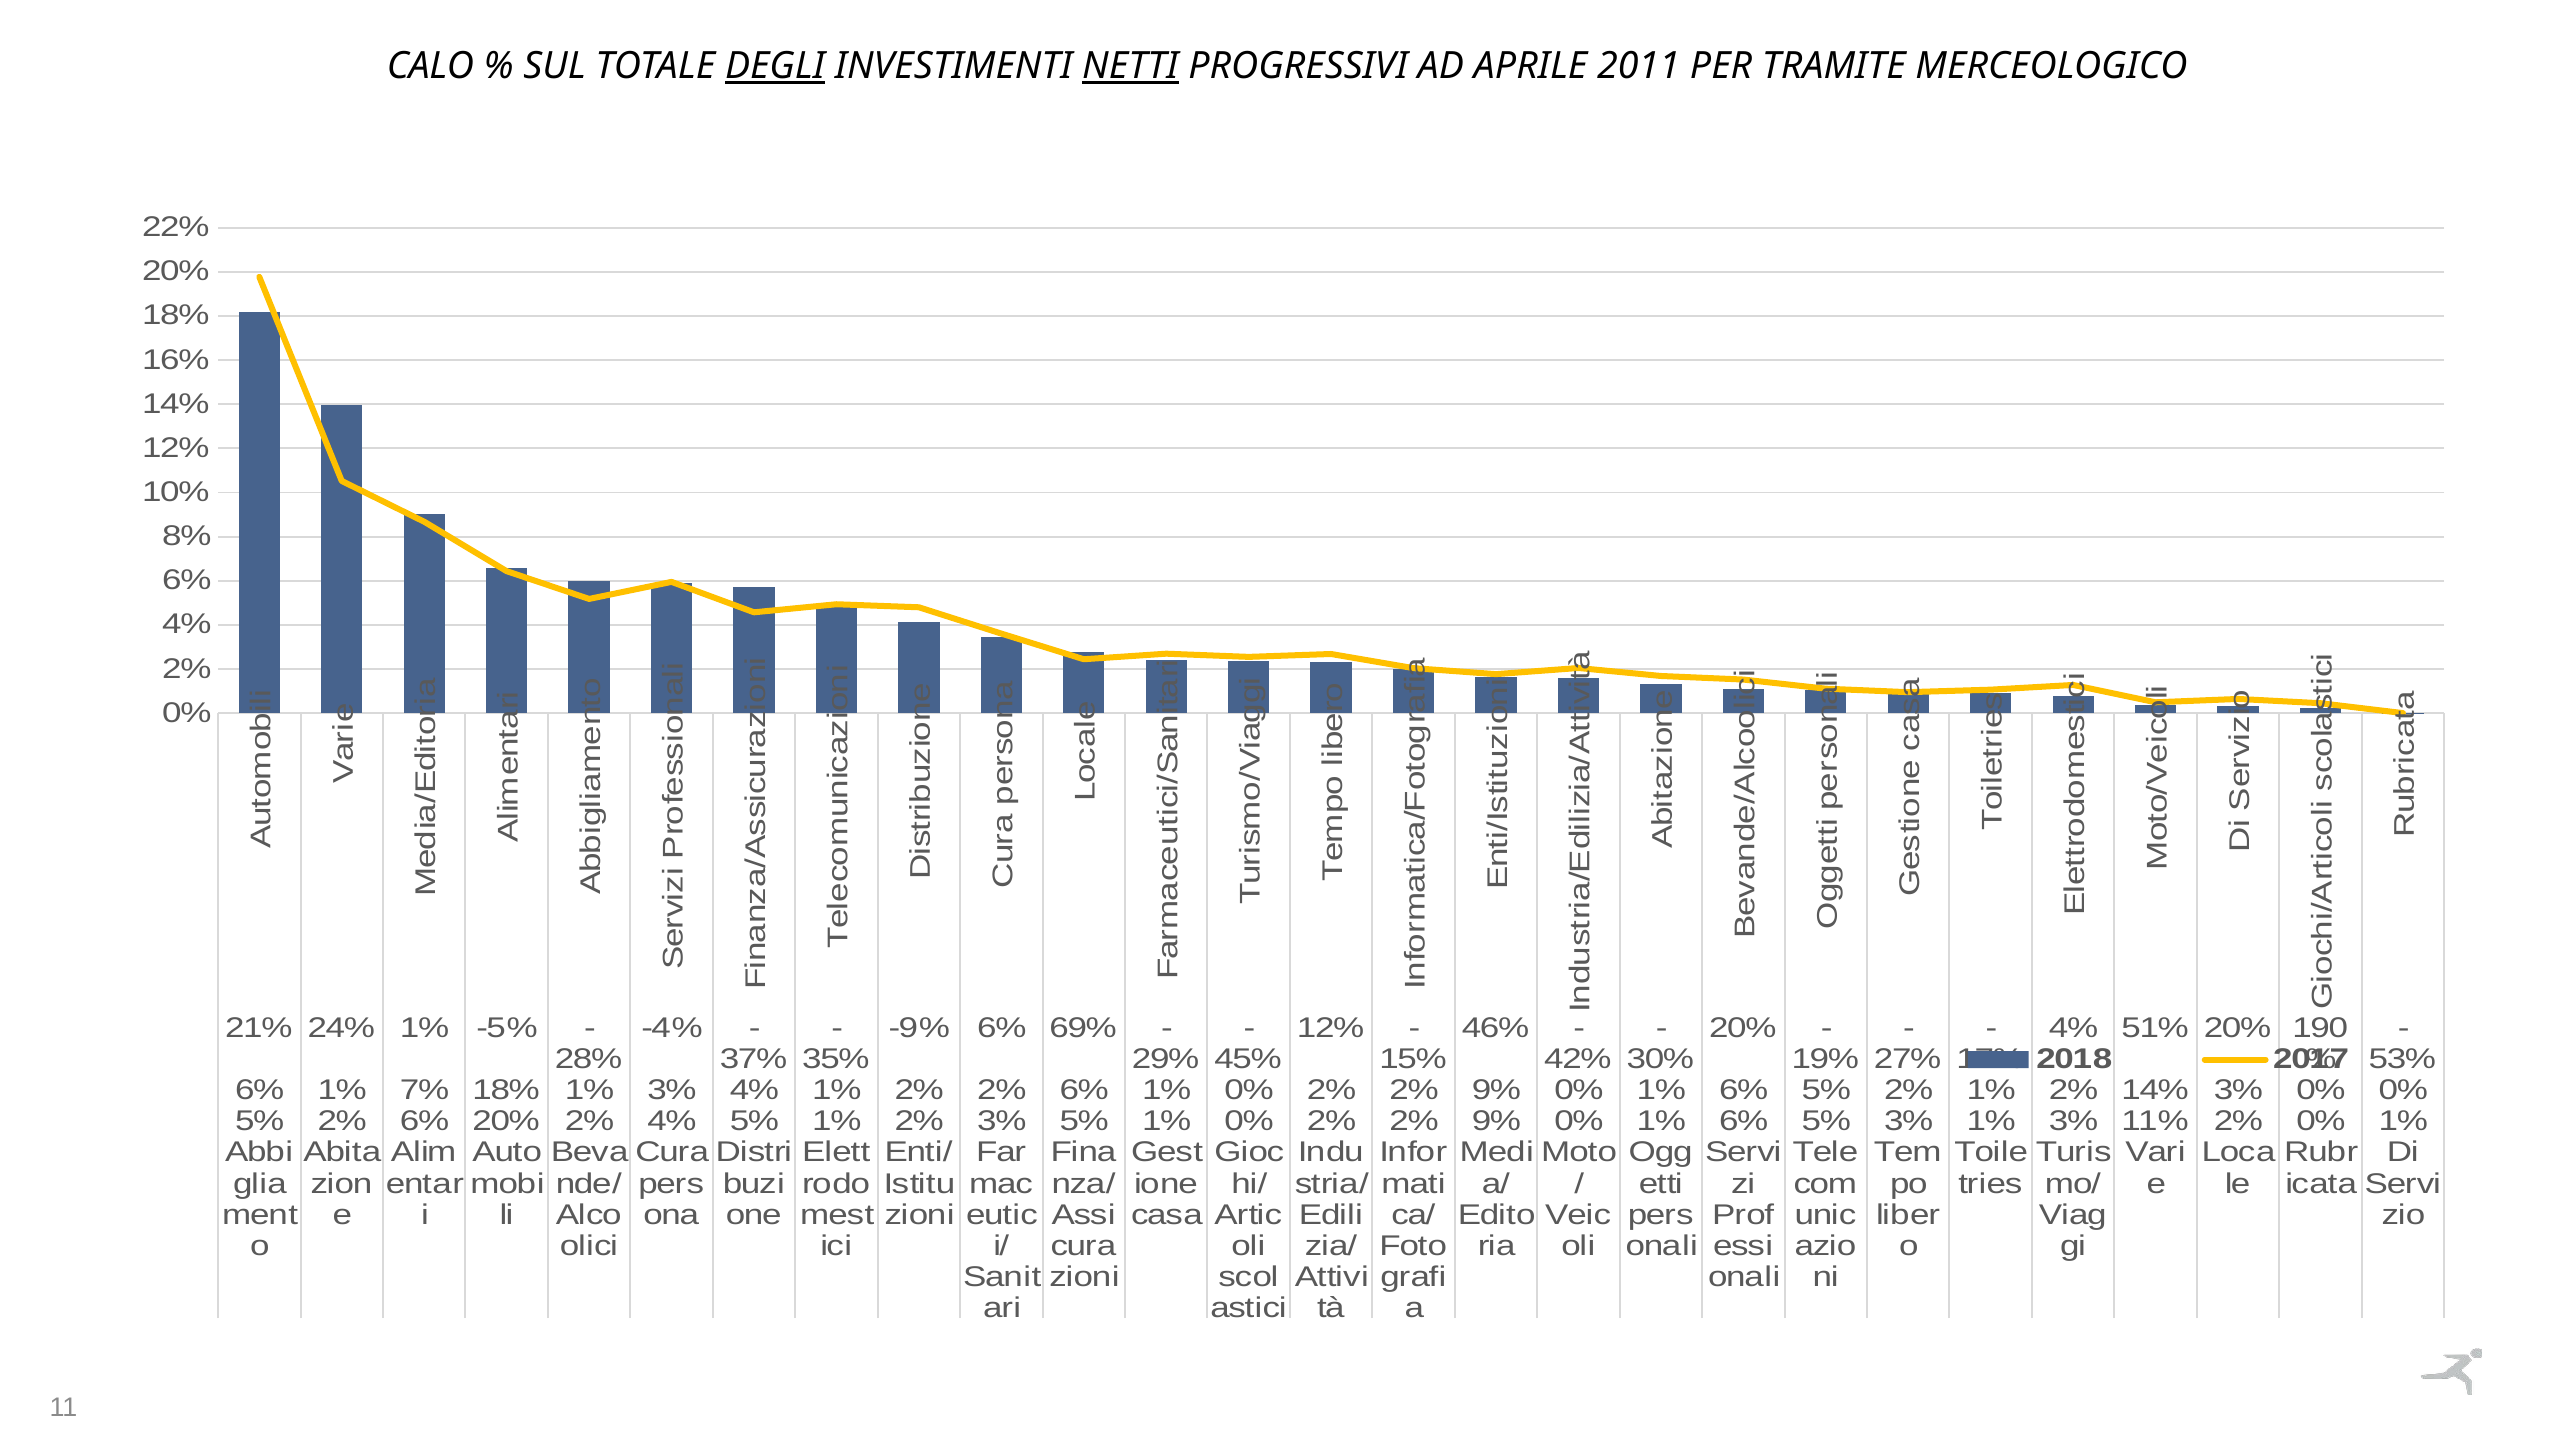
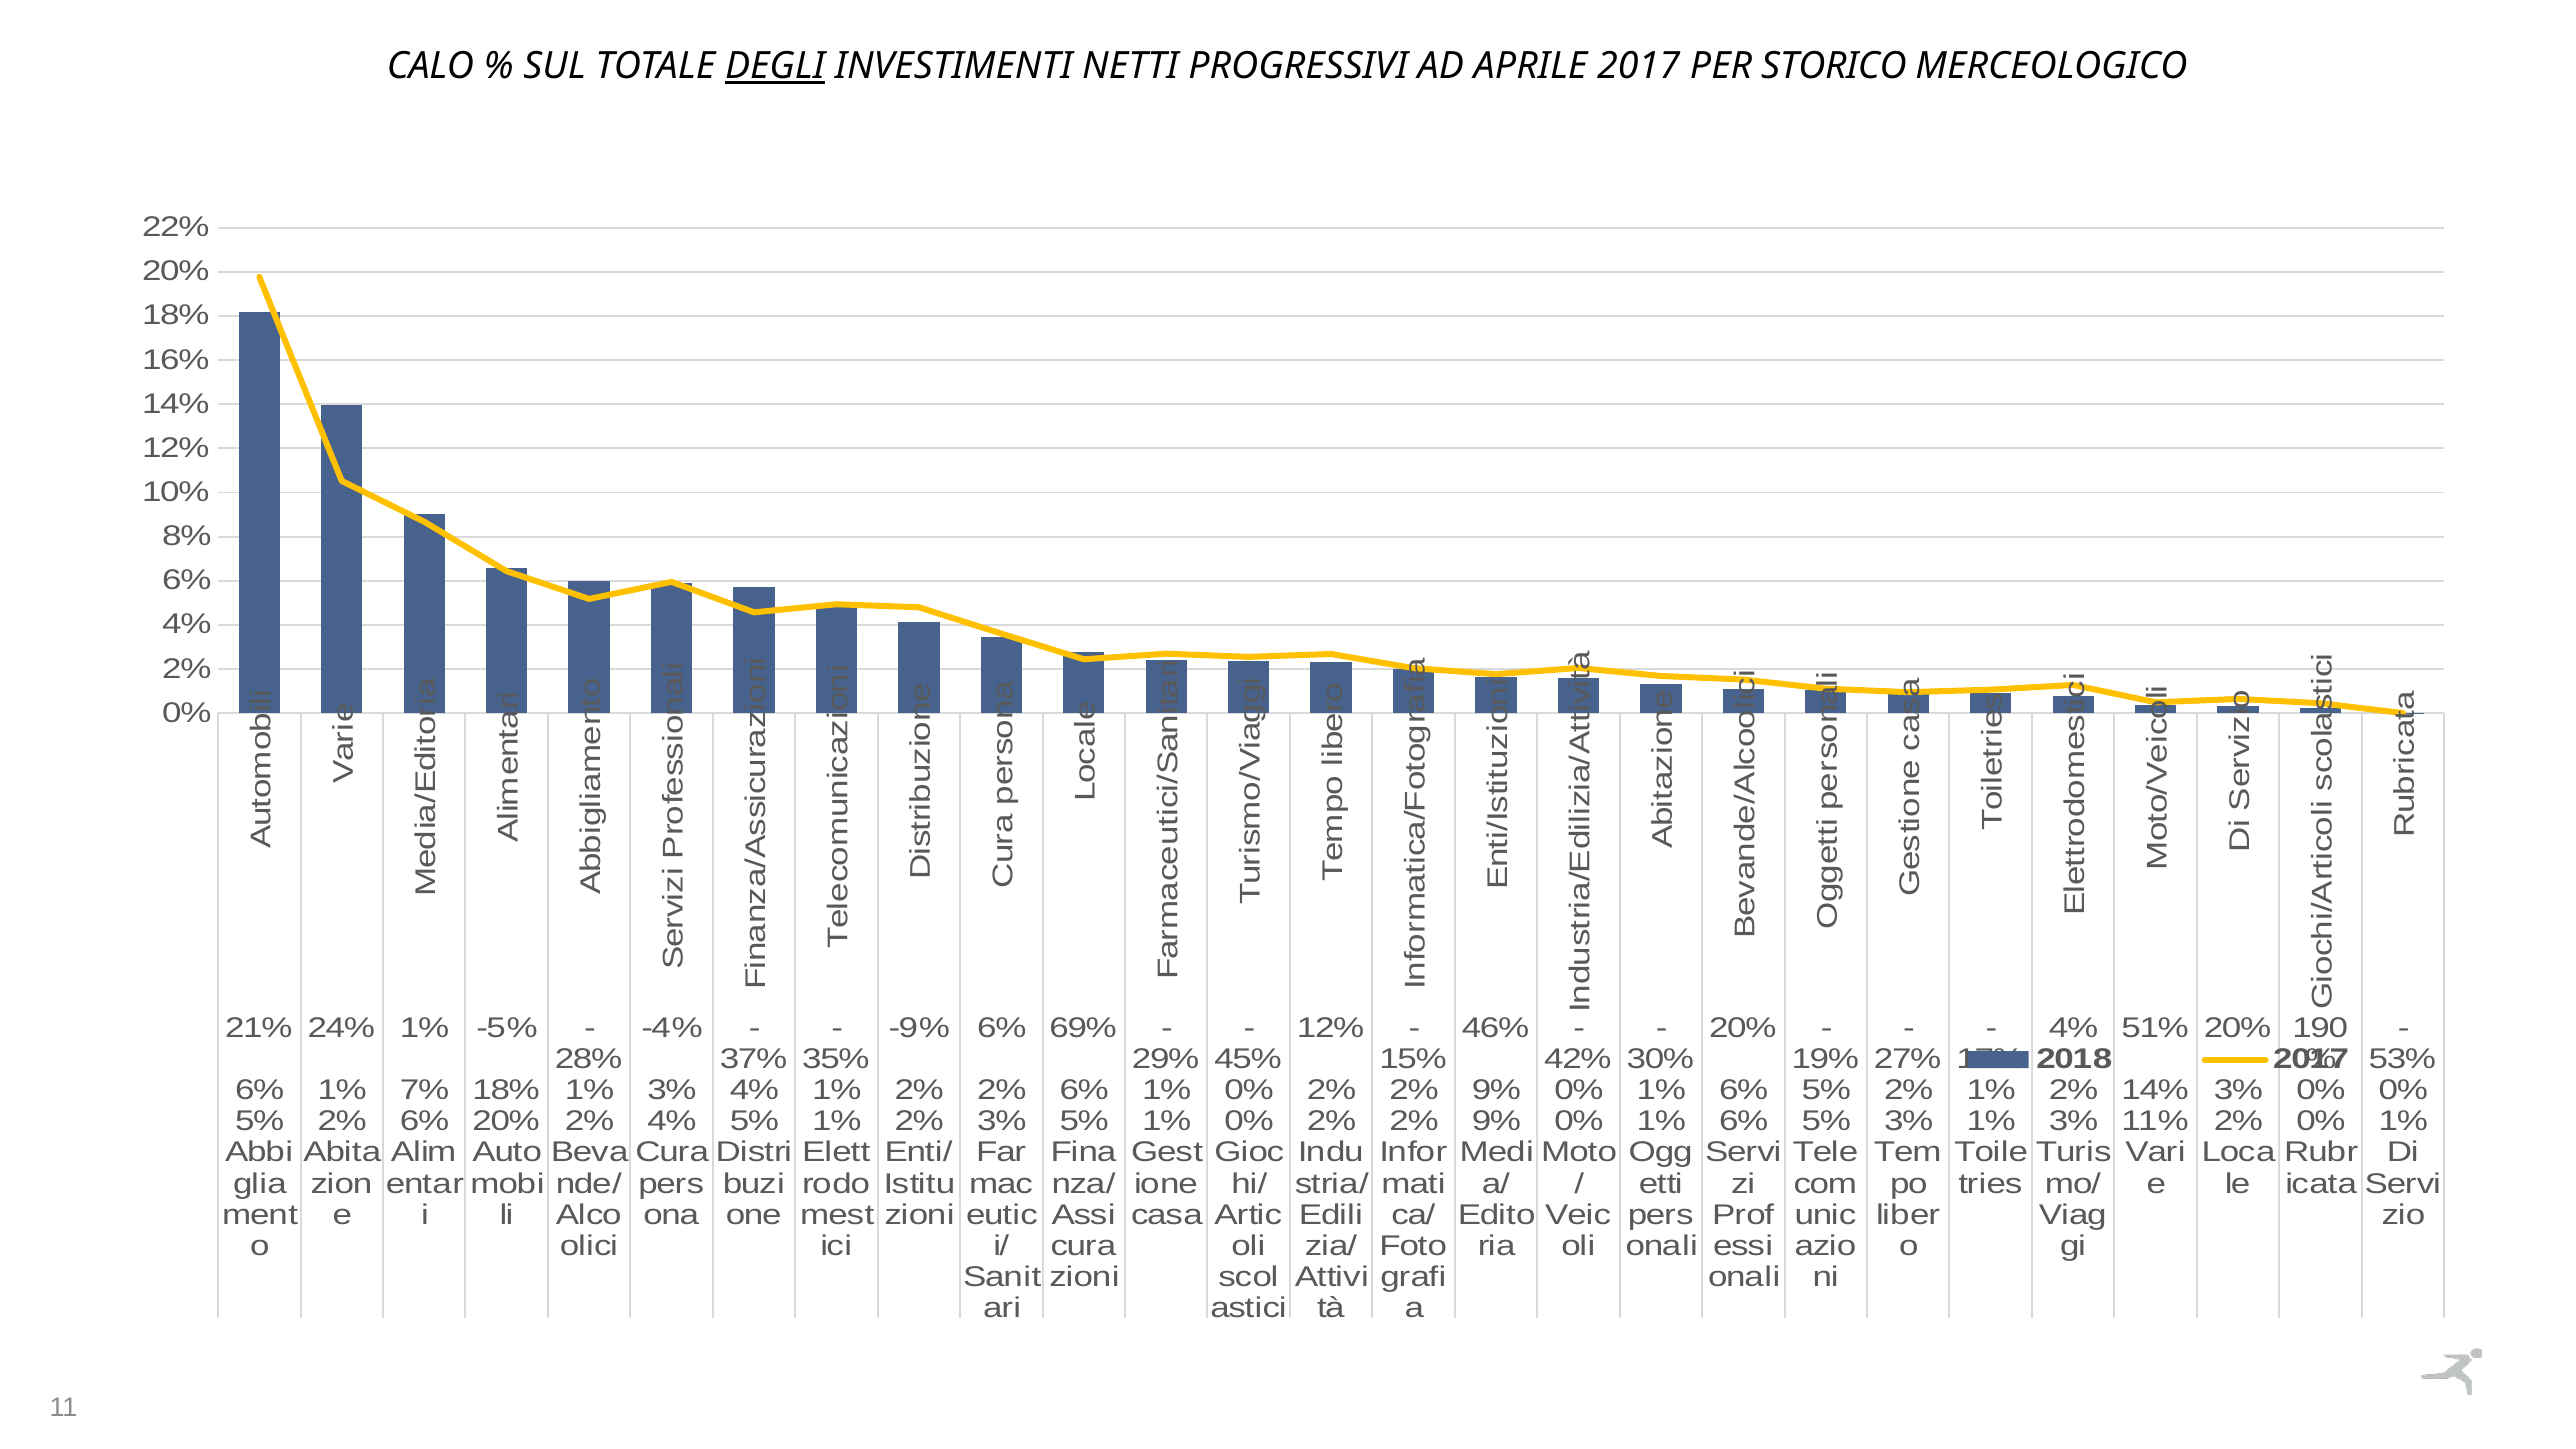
NETTI underline: present -> none
APRILE 2011: 2011 -> 2017
TRAMITE: TRAMITE -> STORICO
